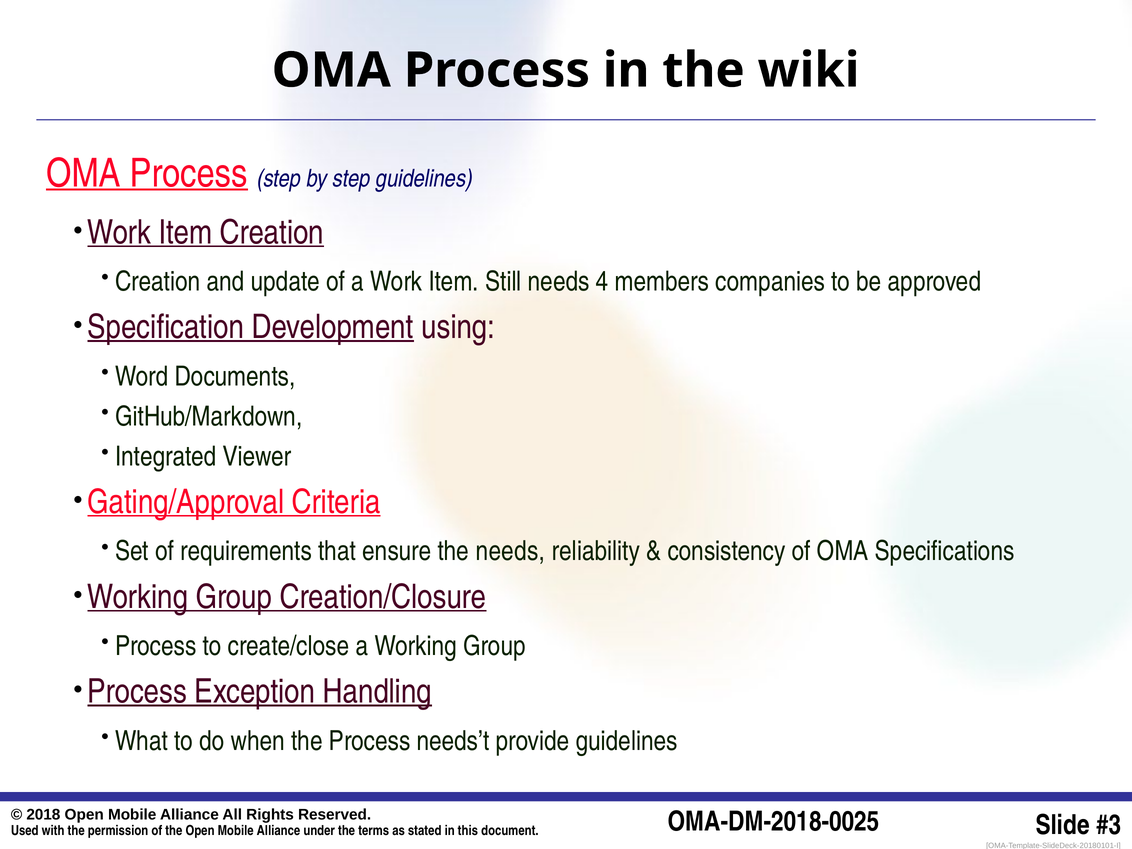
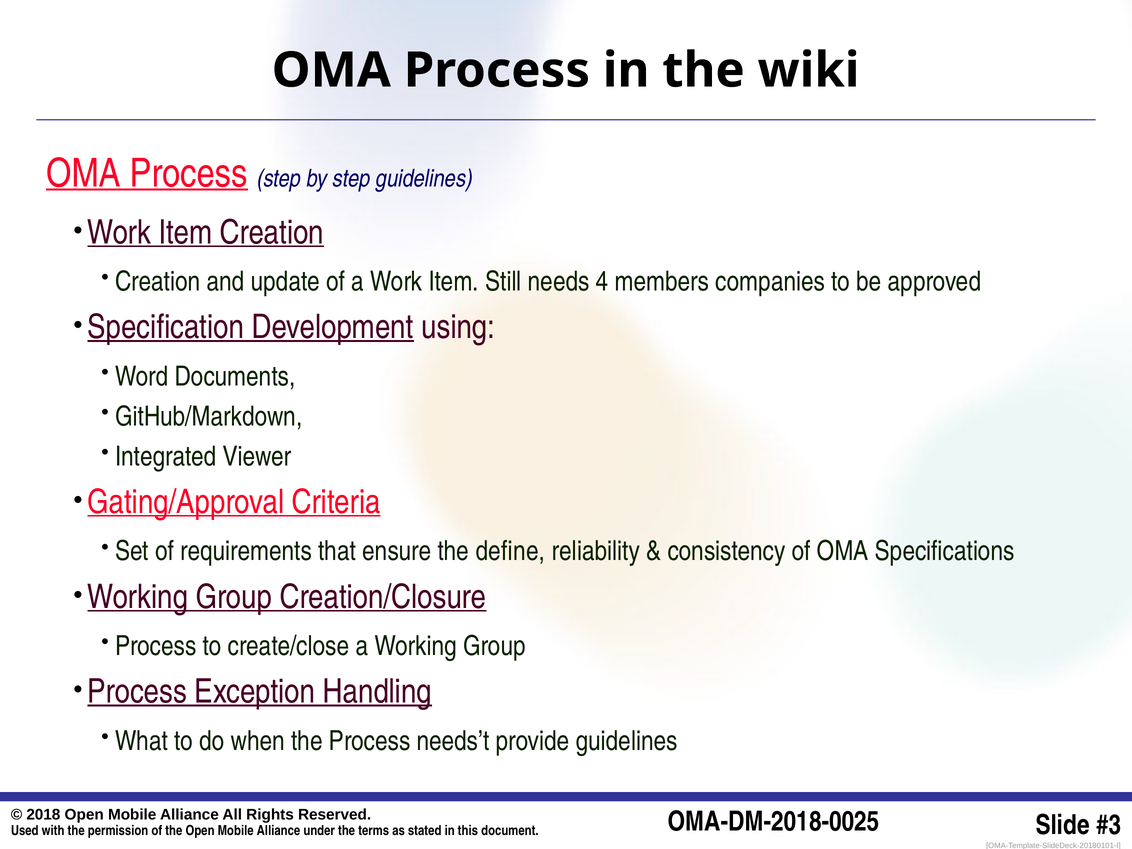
the needs: needs -> define
